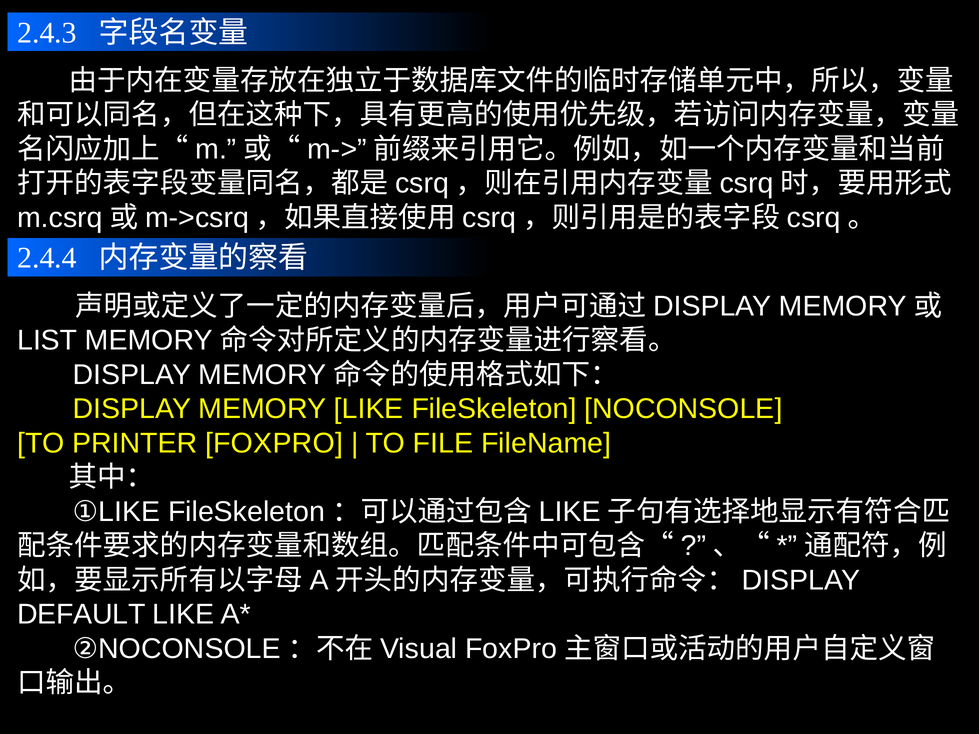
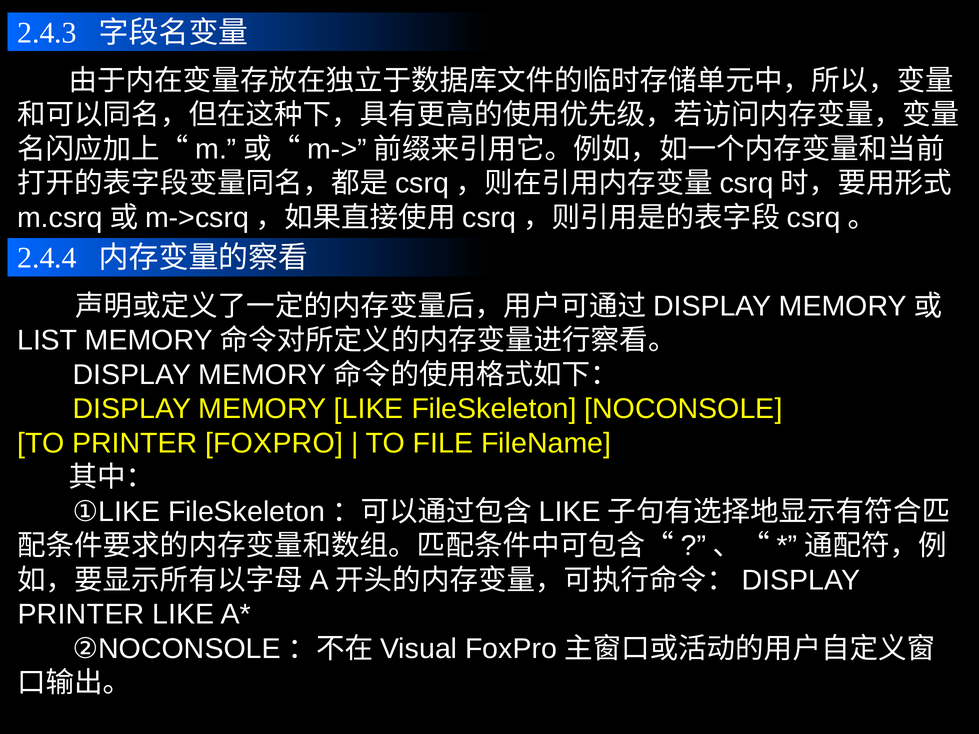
DEFAULT at (81, 615): DEFAULT -> PRINTER
